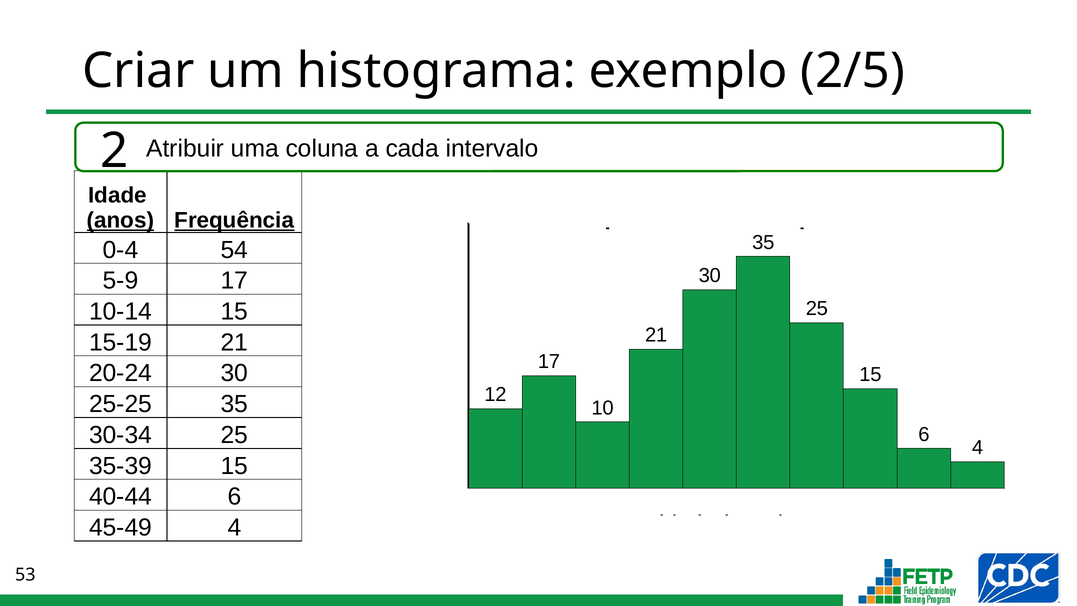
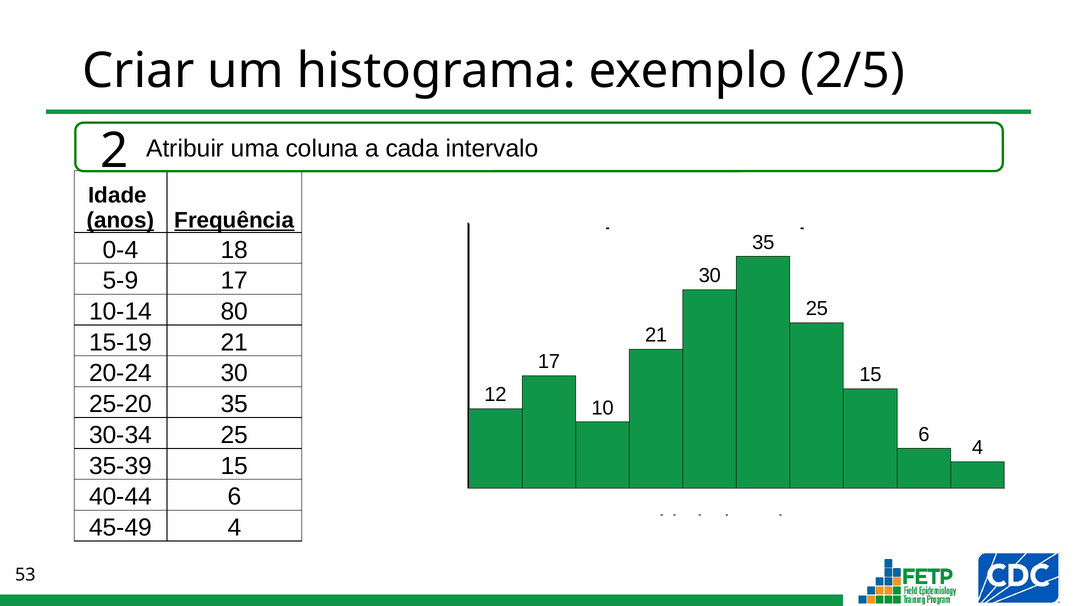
54: 54 -> 18
10-14 15: 15 -> 80
25-25: 25-25 -> 25-20
